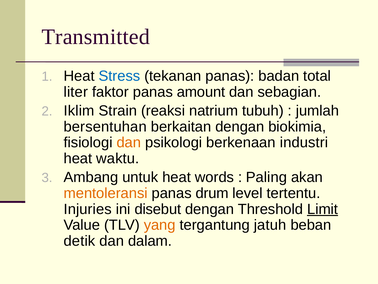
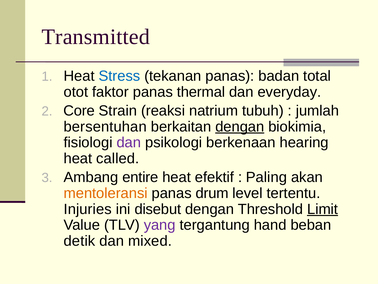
liter: liter -> otot
amount: amount -> thermal
sebagian: sebagian -> everyday
Iklim: Iklim -> Core
dengan at (240, 126) underline: none -> present
dan at (129, 142) colour: orange -> purple
industri: industri -> hearing
waktu: waktu -> called
untuk: untuk -> entire
words: words -> efektif
yang colour: orange -> purple
jatuh: jatuh -> hand
dalam: dalam -> mixed
